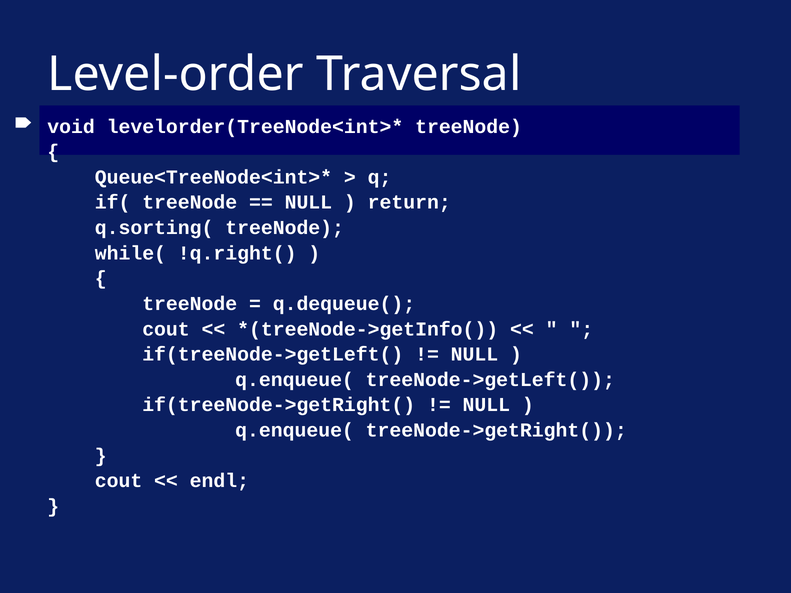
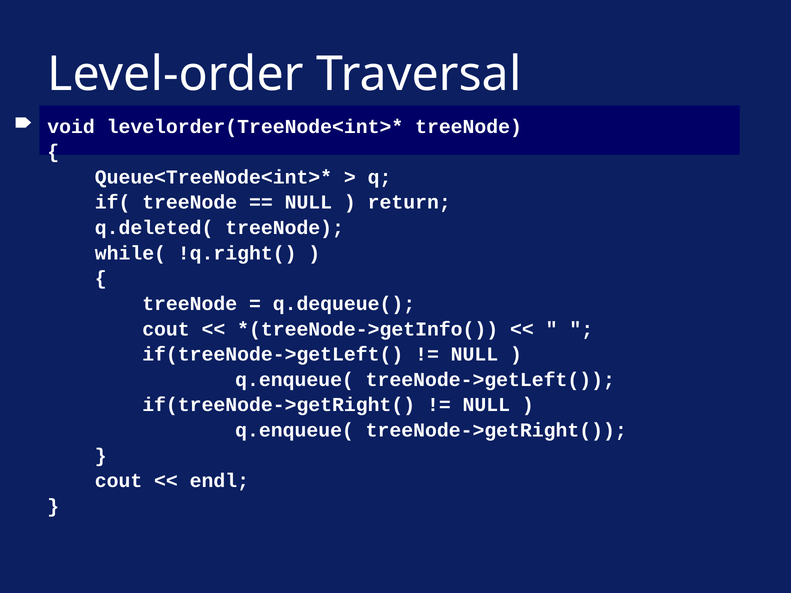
q.sorting(: q.sorting( -> q.deleted(
